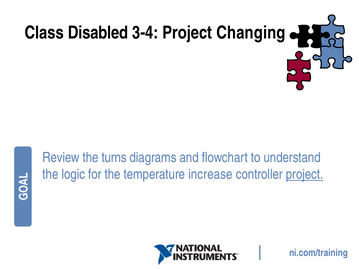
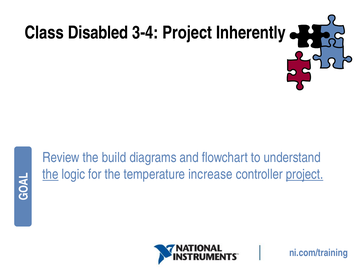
Changing: Changing -> Inherently
turns: turns -> build
the at (50, 175) underline: none -> present
